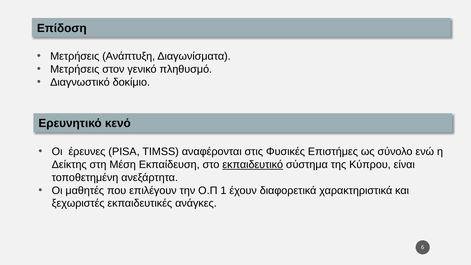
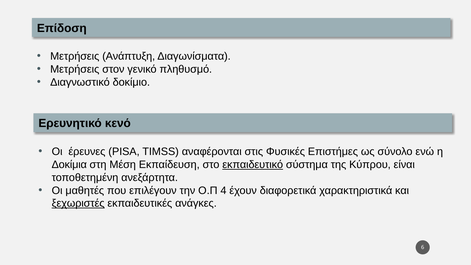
Δείκτης: Δείκτης -> Δοκίμια
1: 1 -> 4
ξεχωριστές underline: none -> present
